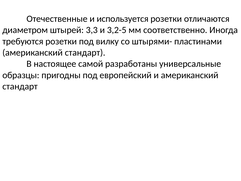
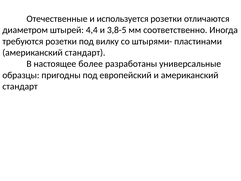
3,3: 3,3 -> 4,4
3,2-5: 3,2-5 -> 3,8-5
самой: самой -> более
